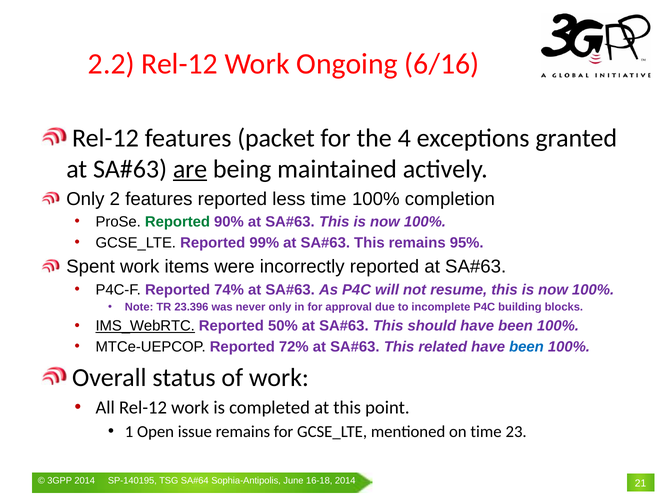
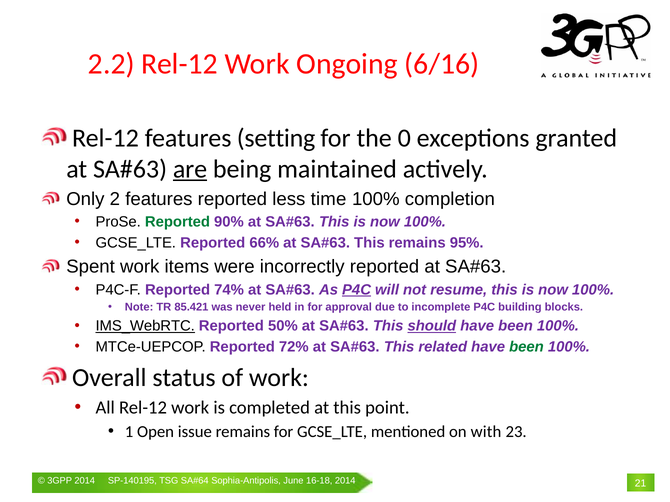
packet: packet -> setting
4: 4 -> 0
99%: 99% -> 66%
P4C at (357, 290) underline: none -> present
23.396: 23.396 -> 85.421
never only: only -> held
should underline: none -> present
been at (526, 347) colour: blue -> green
on time: time -> with
